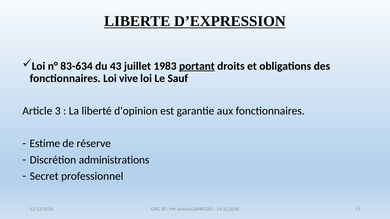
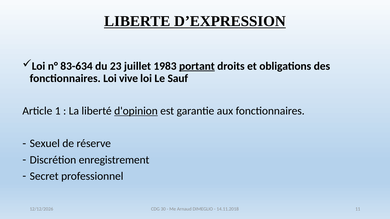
43: 43 -> 23
3: 3 -> 1
d'opinion underline: none -> present
Estime: Estime -> Sexuel
administrations: administrations -> enregistrement
